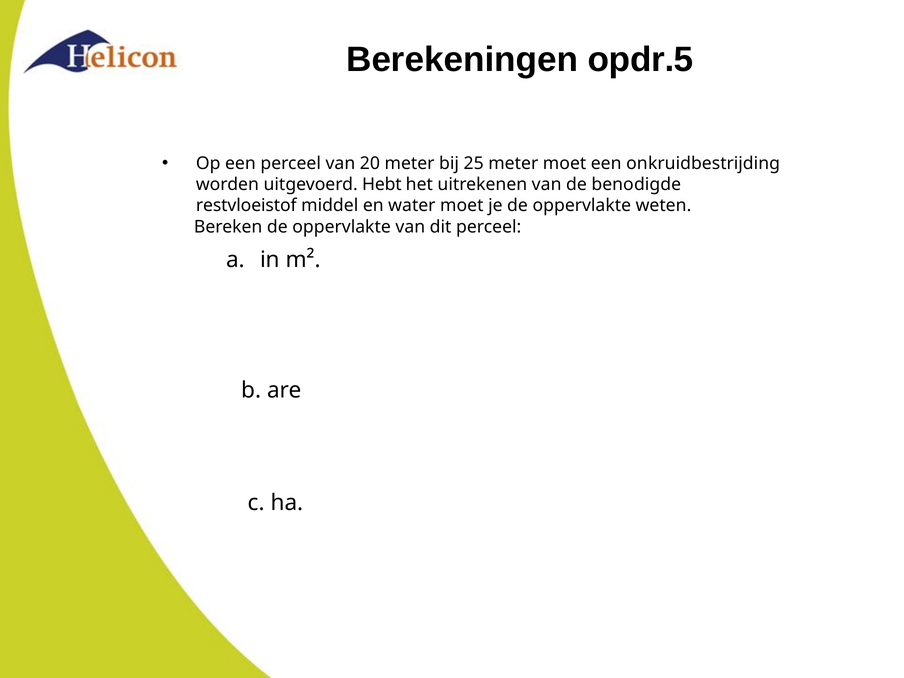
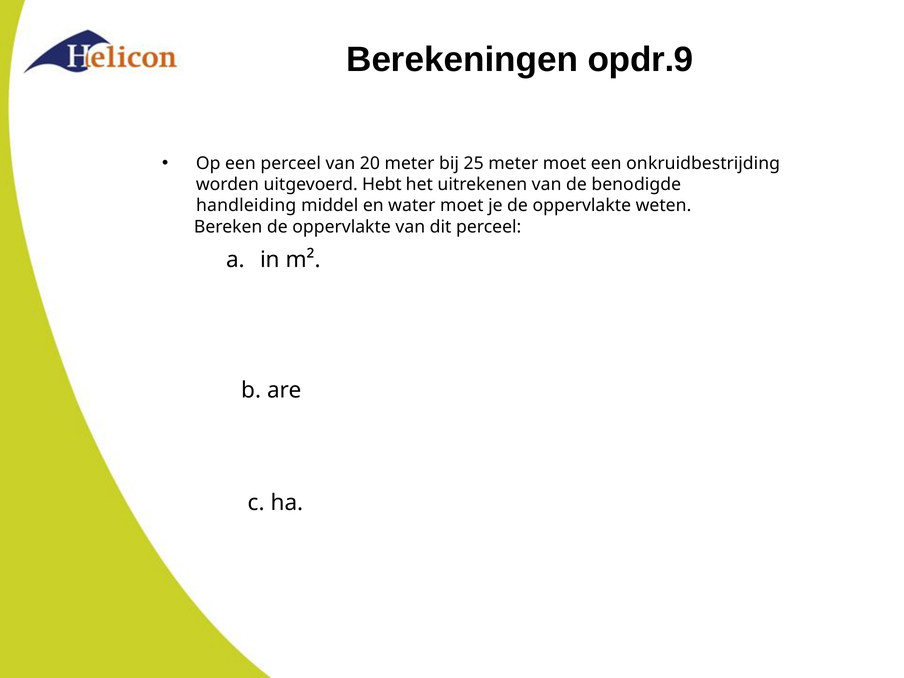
opdr.5: opdr.5 -> opdr.9
restvloeistof: restvloeistof -> handleiding
